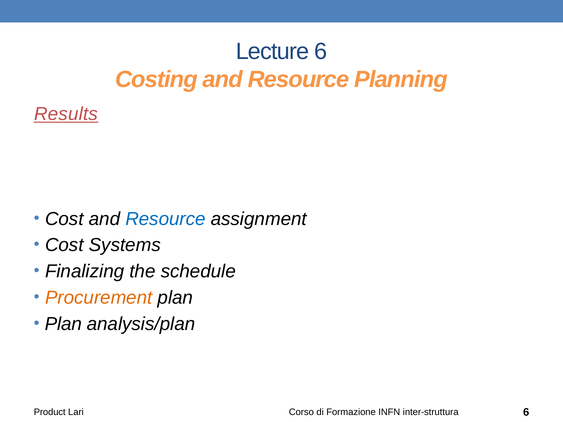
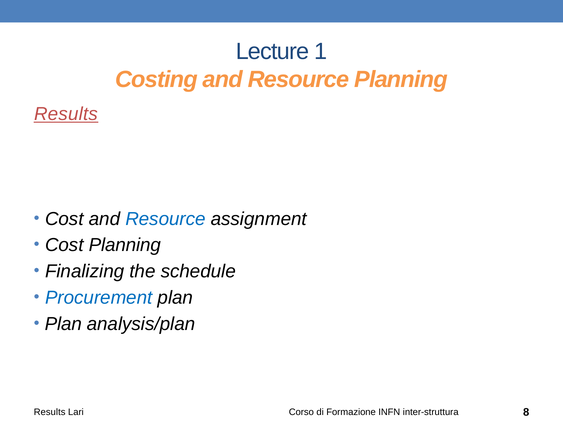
Lecture 6: 6 -> 1
Cost Systems: Systems -> Planning
Procurement colour: orange -> blue
Product at (50, 412): Product -> Results
inter-struttura 6: 6 -> 8
